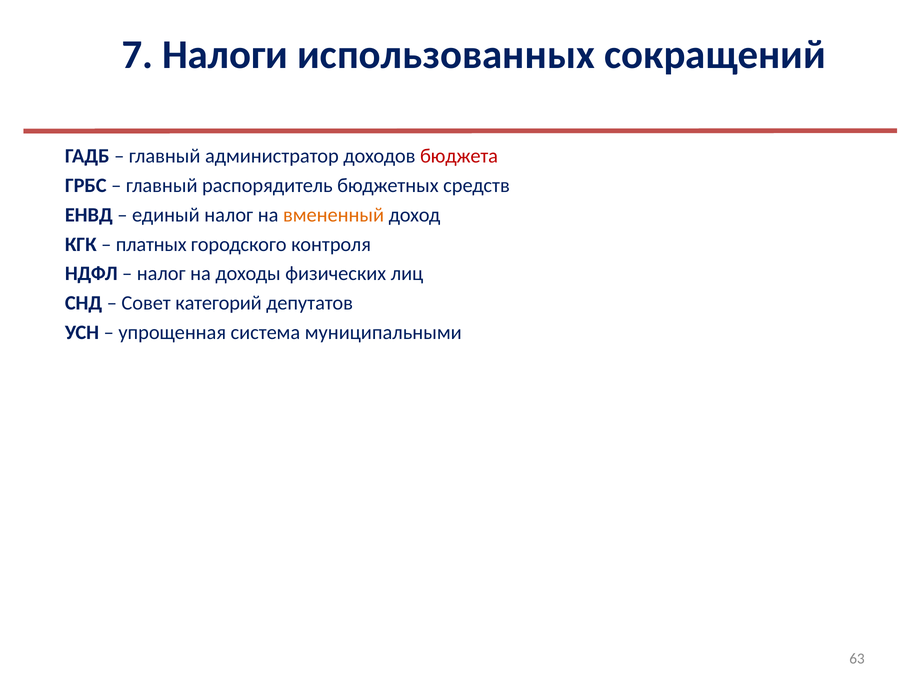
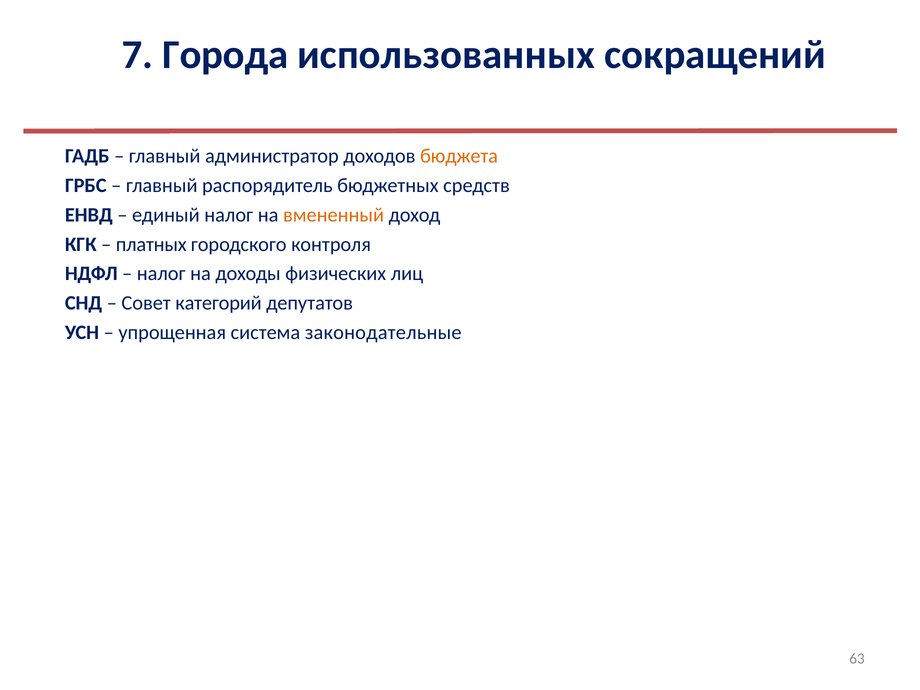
Налоги: Налоги -> Города
бюджета colour: red -> orange
муниципальными: муниципальными -> законодательные
